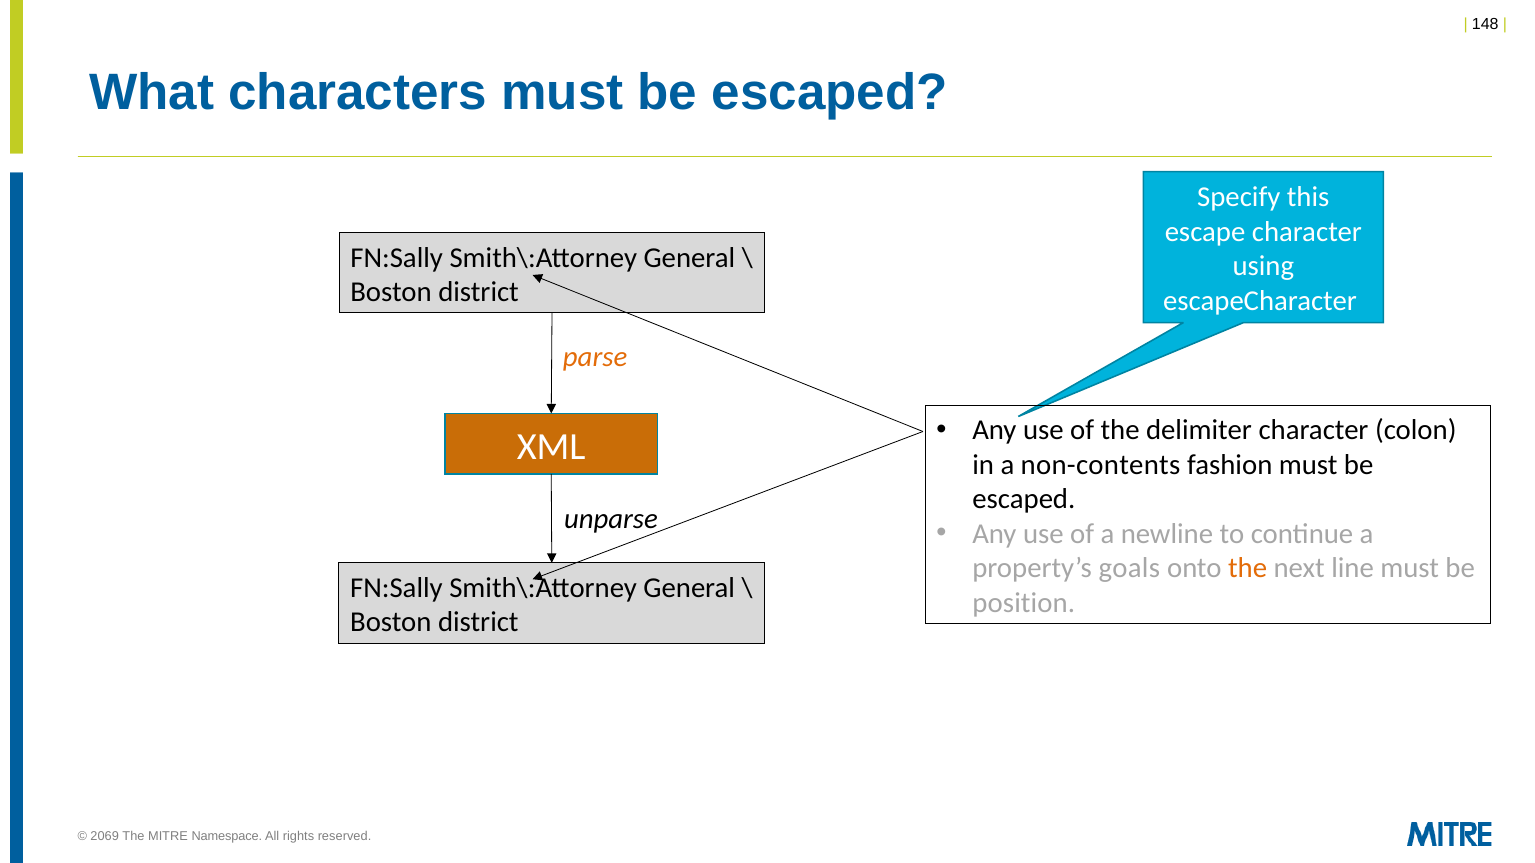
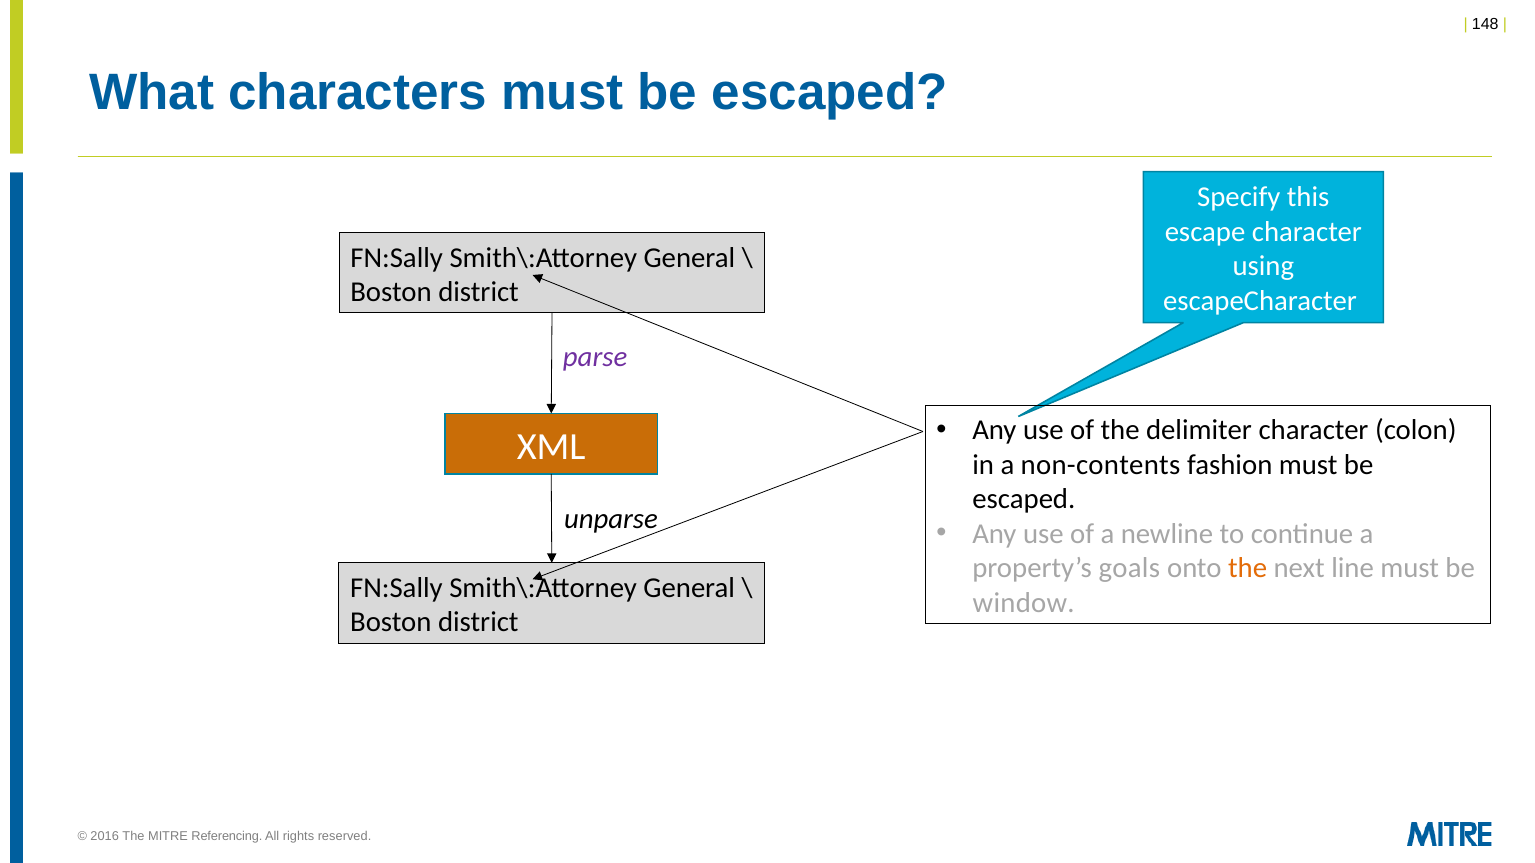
parse colour: orange -> purple
position: position -> window
2069: 2069 -> 2016
Namespace: Namespace -> Referencing
